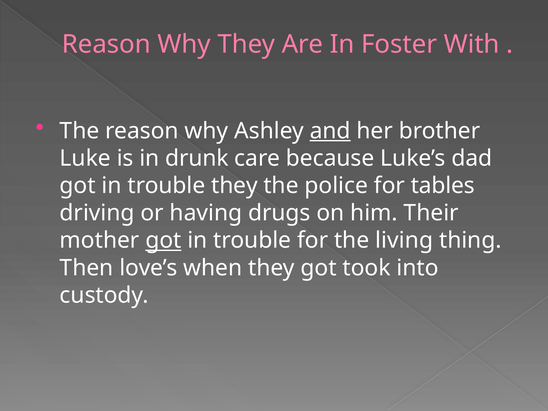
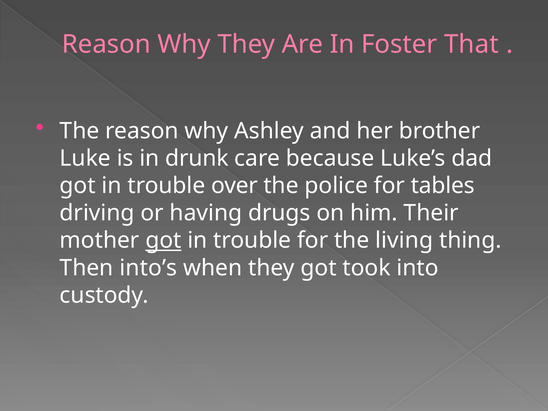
With: With -> That
and underline: present -> none
trouble they: they -> over
love’s: love’s -> into’s
